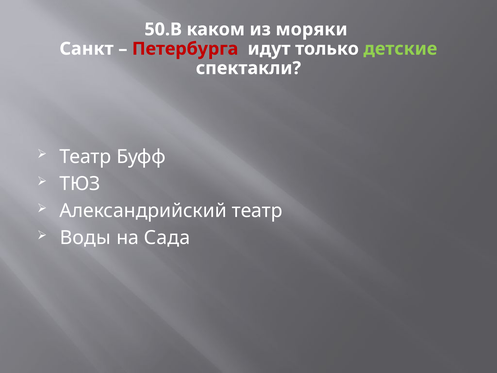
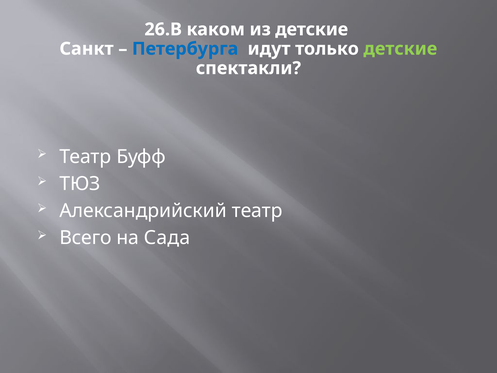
50.В: 50.В -> 26.В
из моряки: моряки -> детские
Петербурга colour: red -> blue
Воды: Воды -> Всего
